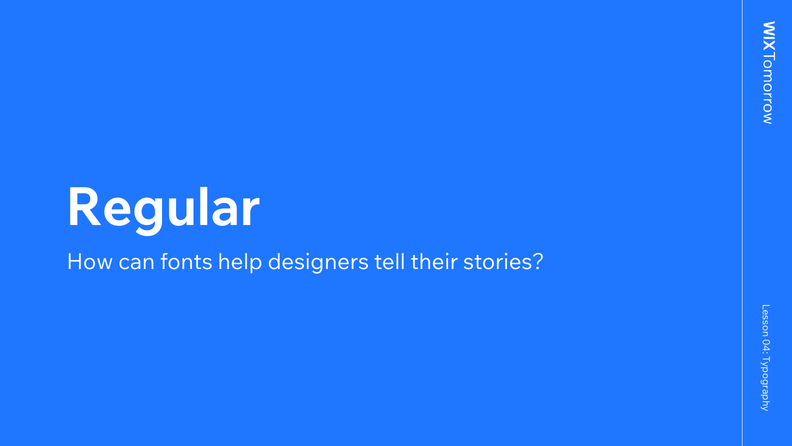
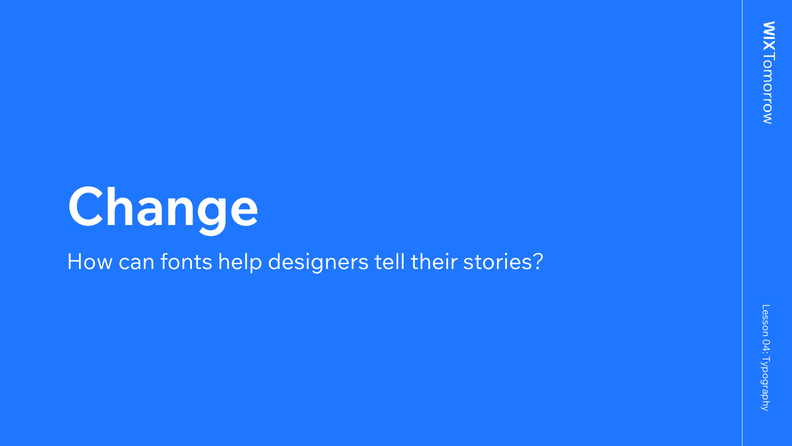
Regular: Regular -> Change
